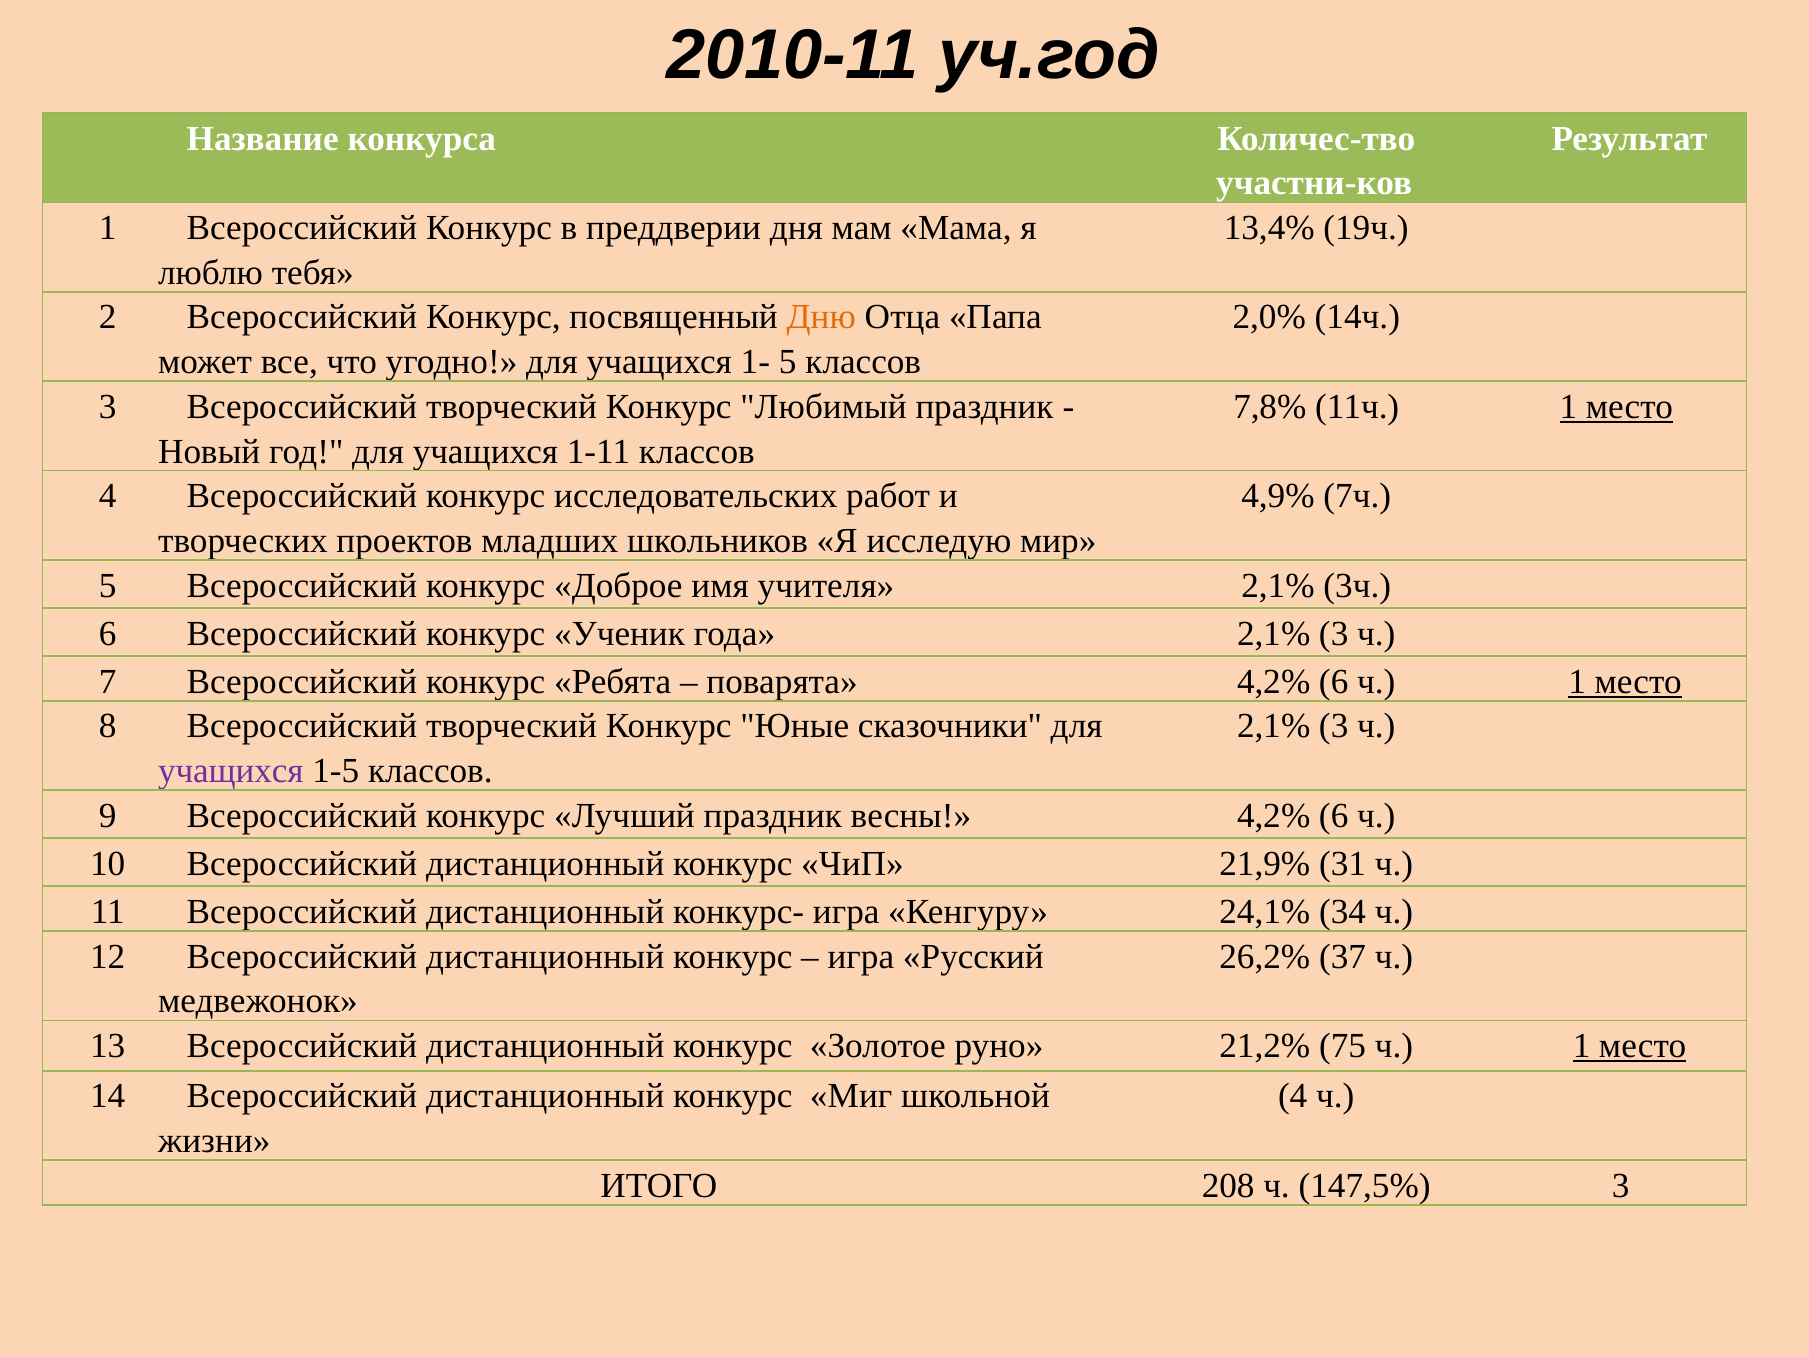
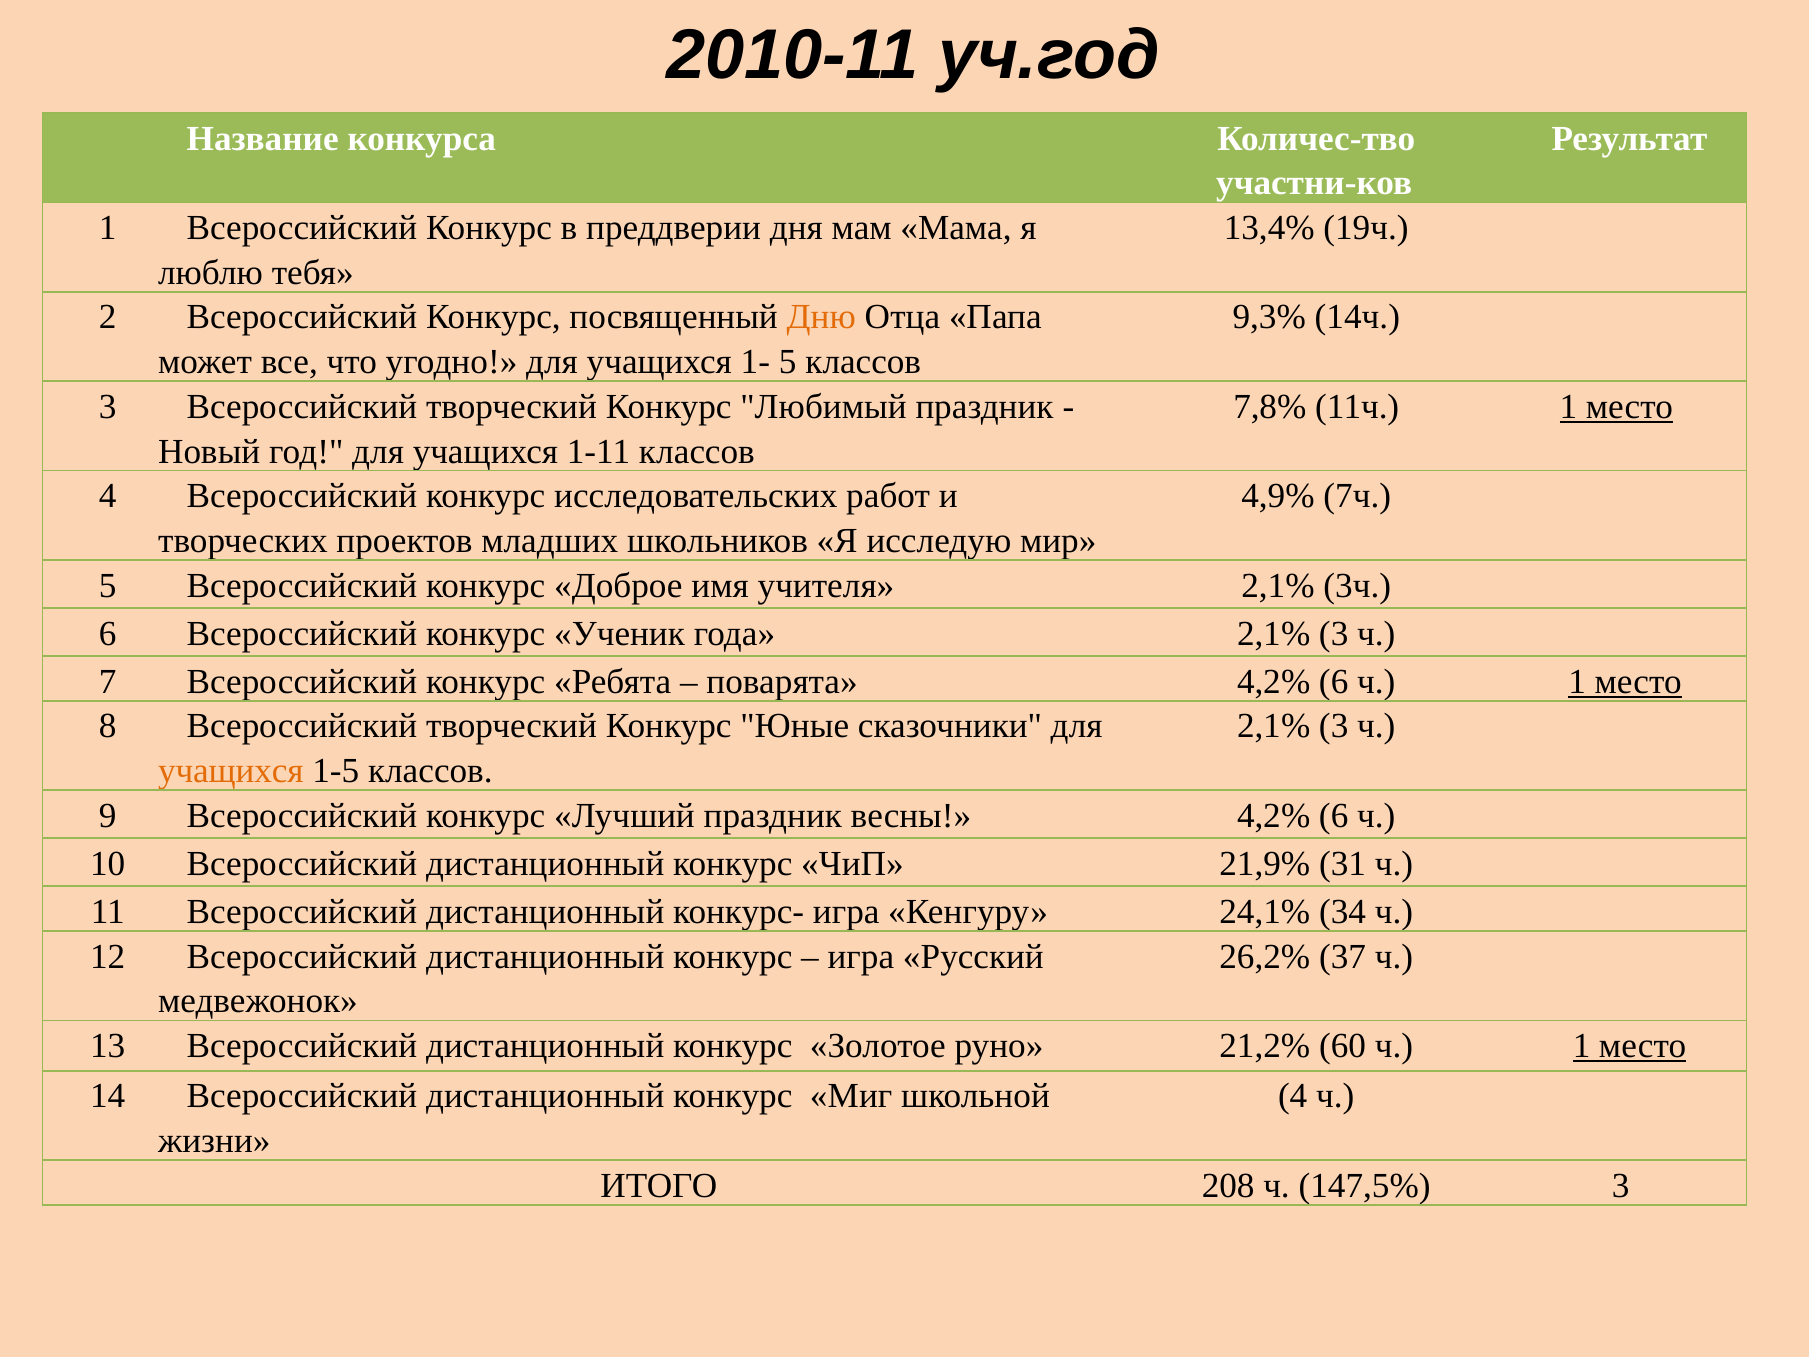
2,0%: 2,0% -> 9,3%
учащихся at (231, 771) colour: purple -> orange
75: 75 -> 60
